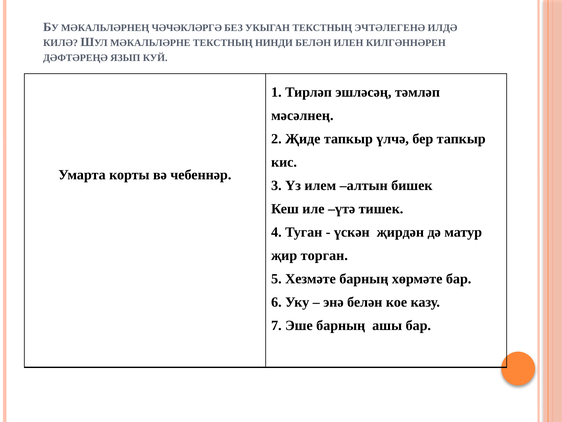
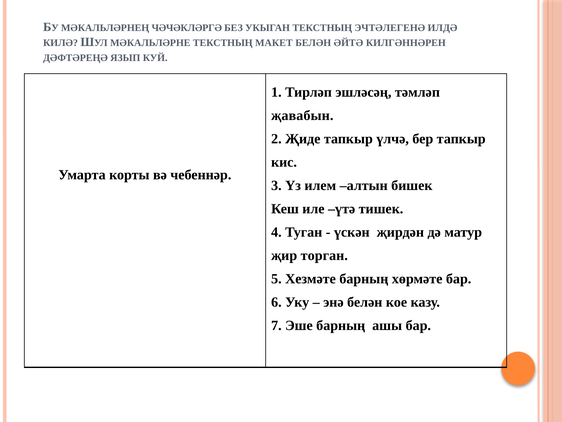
НИНДИ: НИНДИ -> МАКЕТ
ИЛЕН: ИЛЕН -> ӘЙТӘ
мәсәлнең: мәсәлнең -> җавабын
